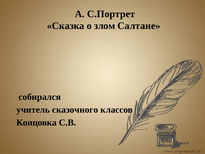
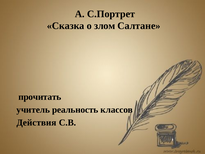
собирался: собирался -> прочитать
сказочного: сказочного -> реальность
Концовка: Концовка -> Действия
